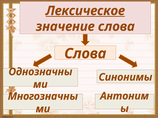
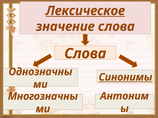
Синонимы underline: none -> present
